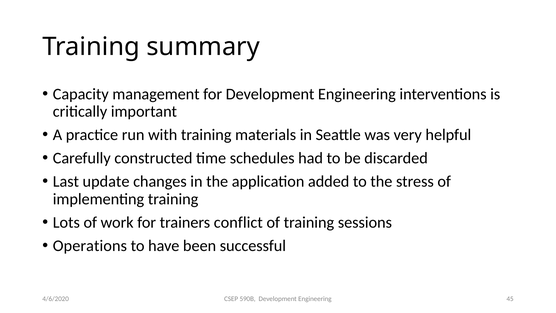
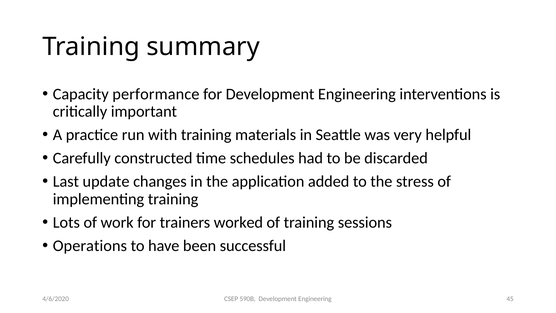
management: management -> performance
conflict: conflict -> worked
